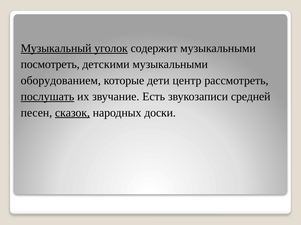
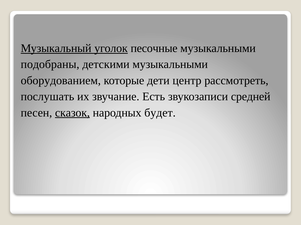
содержит: содержит -> песочные
посмотреть: посмотреть -> подобраны
послушать underline: present -> none
доски: доски -> будет
